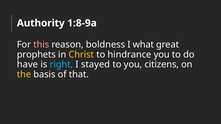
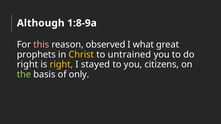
Authority: Authority -> Although
boldness: boldness -> observed
hindrance: hindrance -> untrained
have at (27, 65): have -> right
right at (61, 65) colour: light blue -> yellow
the colour: yellow -> light green
that: that -> only
